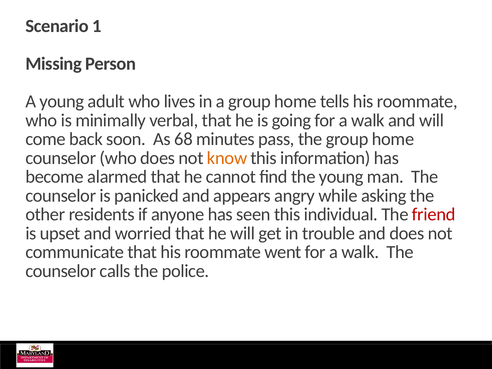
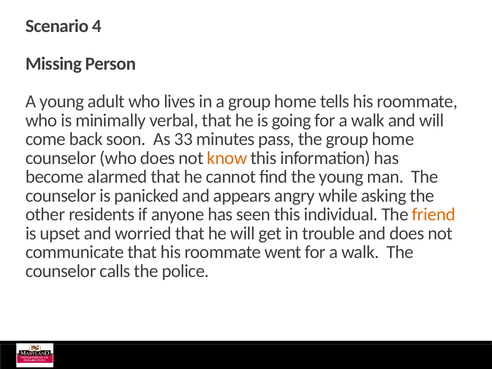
1: 1 -> 4
68: 68 -> 33
friend colour: red -> orange
